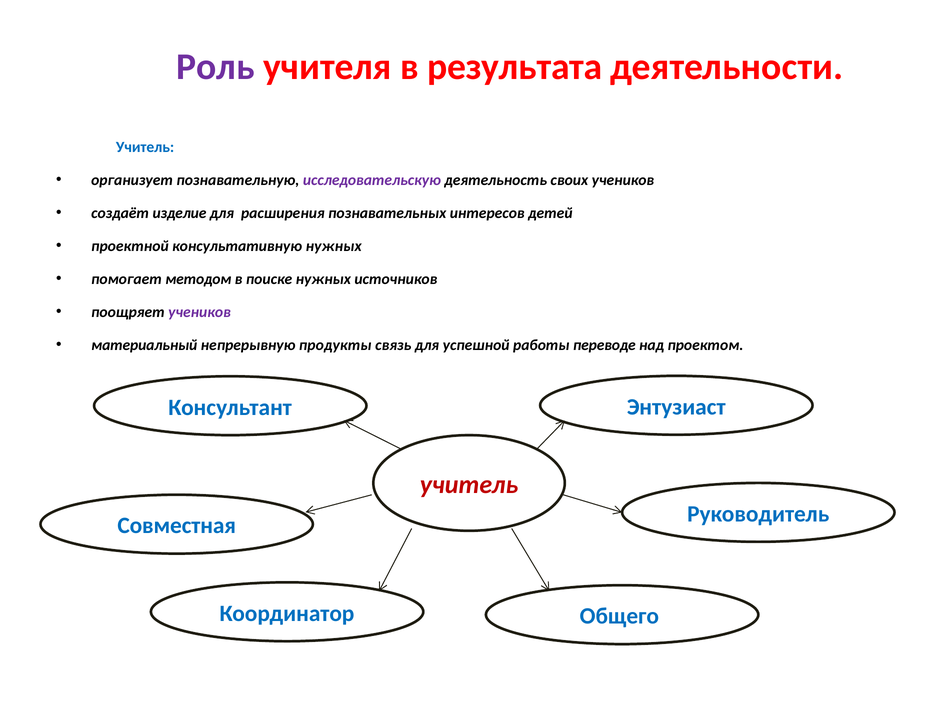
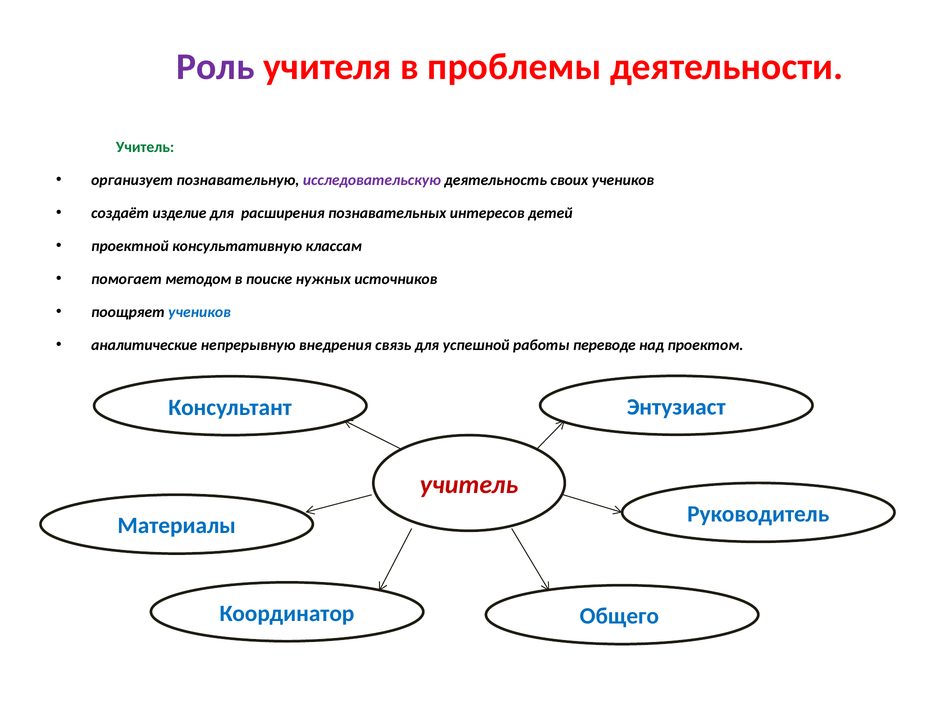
результата: результата -> проблемы
Учитель at (145, 147) colour: blue -> green
консультативную нужных: нужных -> классам
учеников at (200, 312) colour: purple -> blue
материальный: материальный -> аналитические
продукты: продукты -> внедрения
Совместная: Совместная -> Материалы
